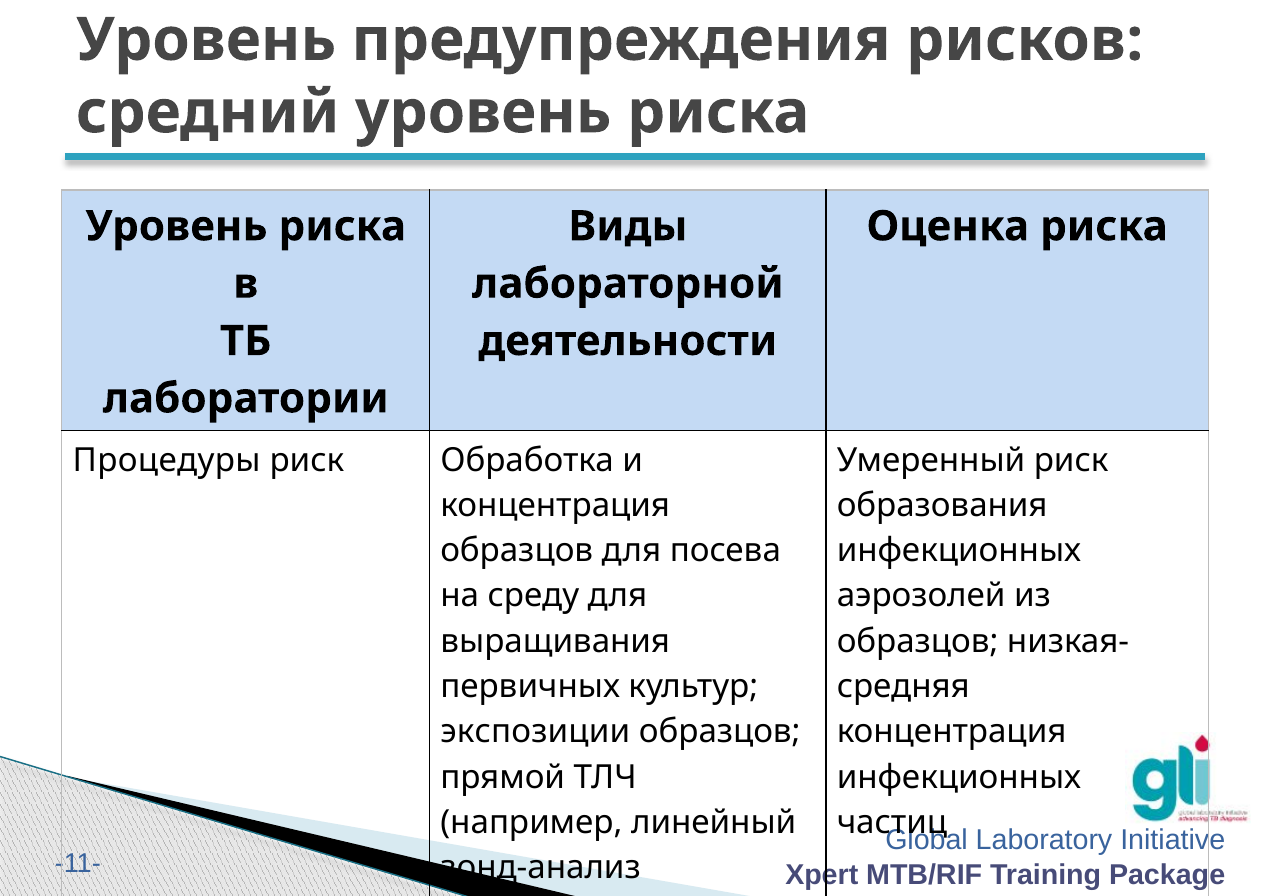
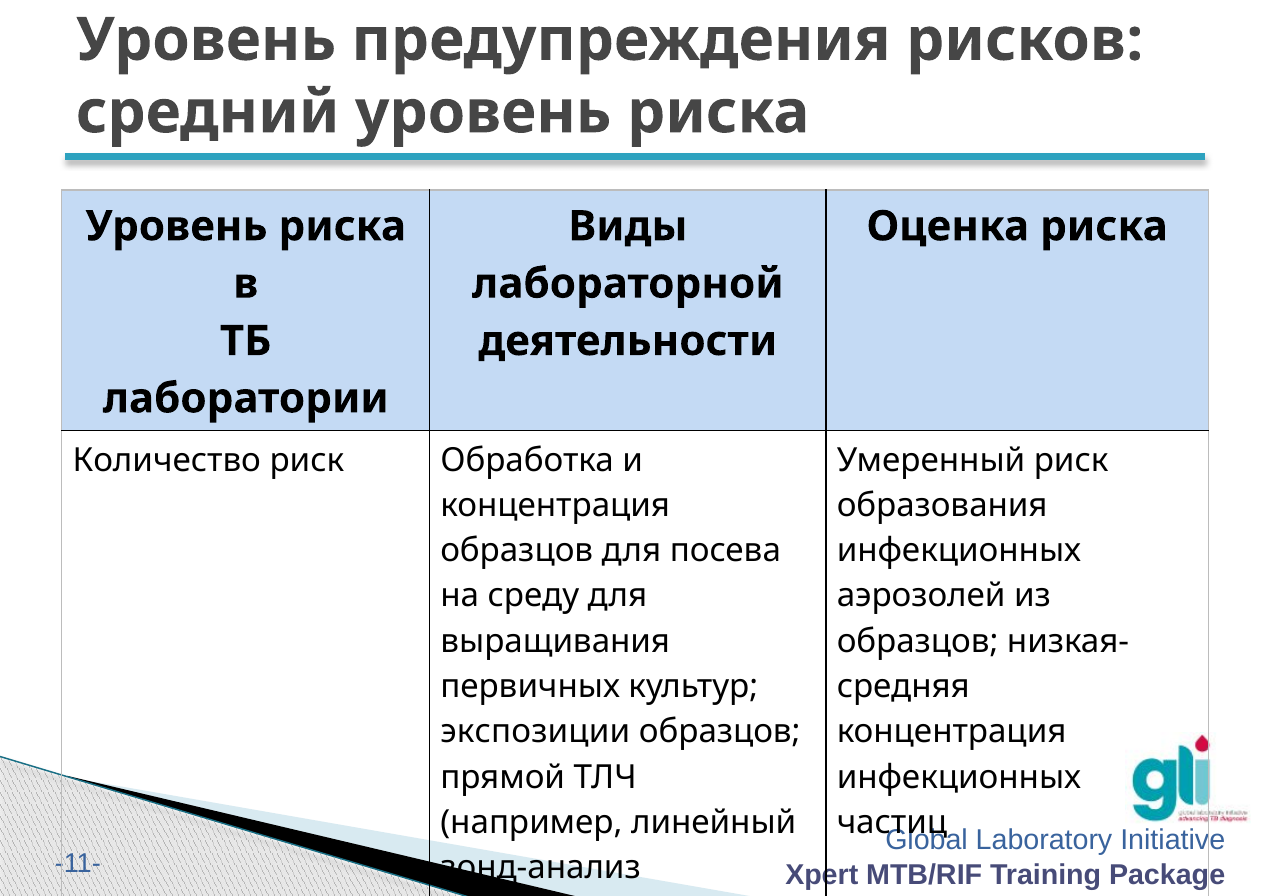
Процедуры: Процедуры -> Количество
